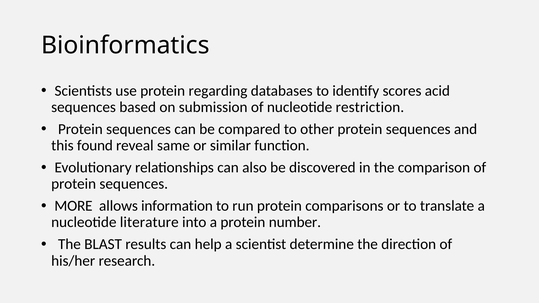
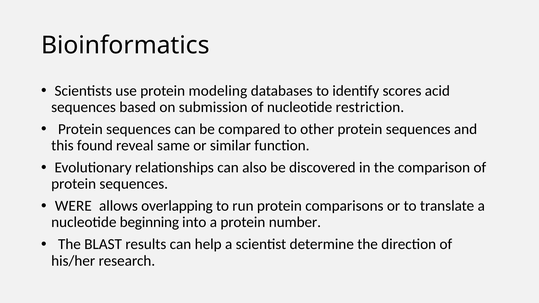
regarding: regarding -> modeling
MORE: MORE -> WERE
information: information -> overlapping
literature: literature -> beginning
